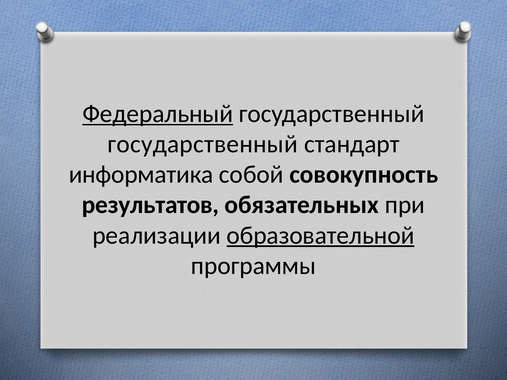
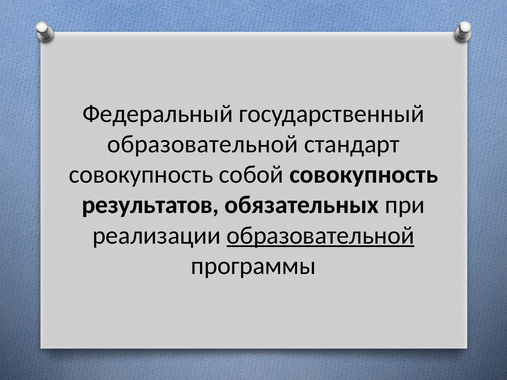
Федеральный underline: present -> none
государственный at (203, 144): государственный -> образовательной
информатика at (141, 175): информатика -> совокупность
